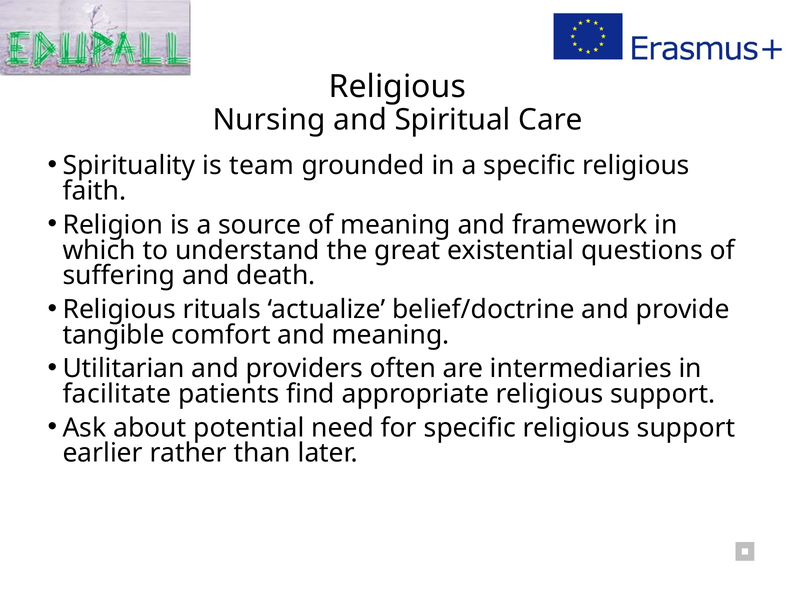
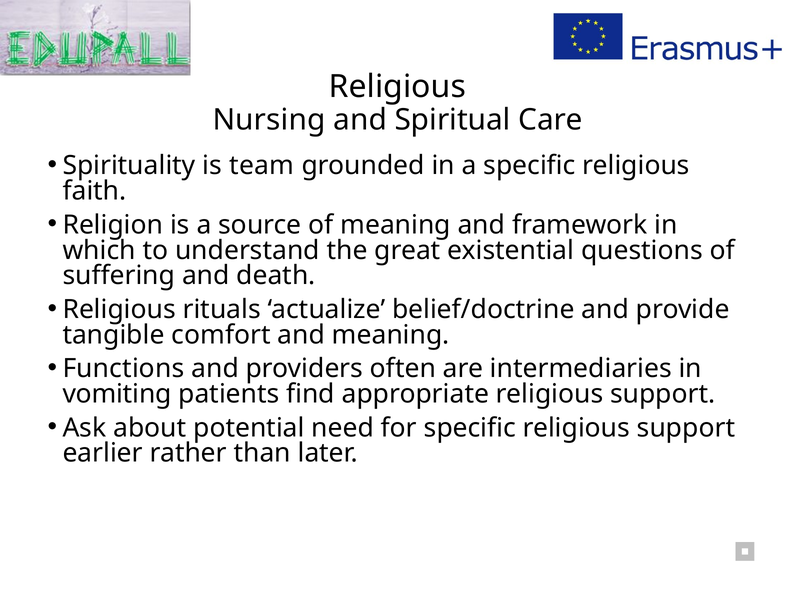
Utilitarian: Utilitarian -> Functions
facilitate: facilitate -> vomiting
